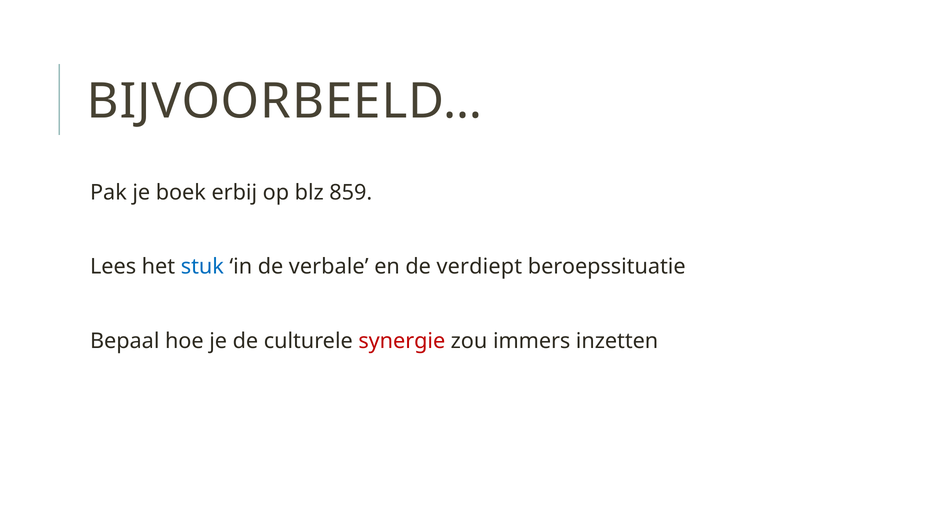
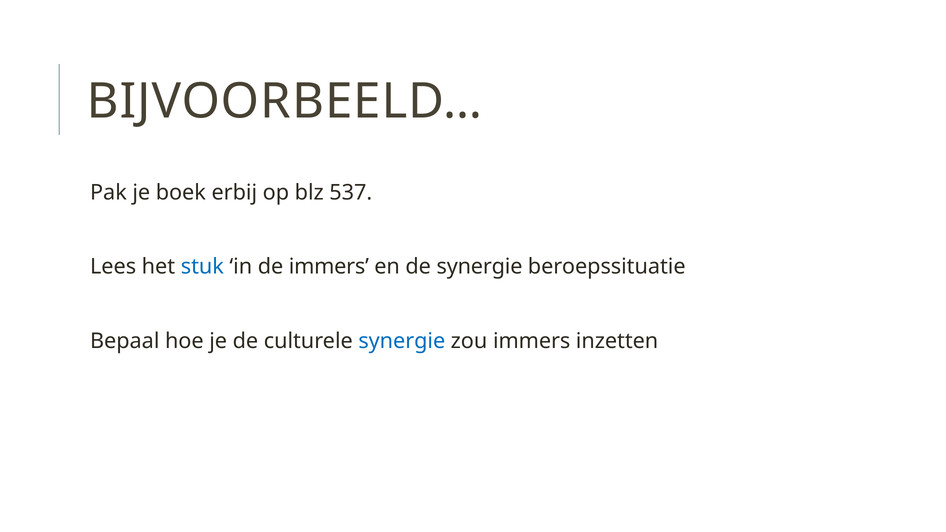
859: 859 -> 537
de verbale: verbale -> immers
de verdiept: verdiept -> synergie
synergie at (402, 341) colour: red -> blue
